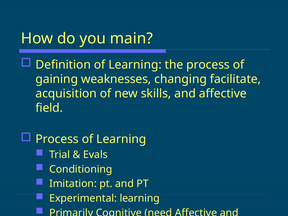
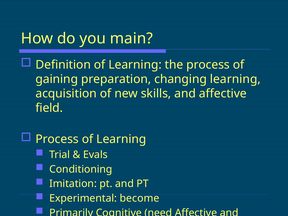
weaknesses: weaknesses -> preparation
changing facilitate: facilitate -> learning
Experimental learning: learning -> become
